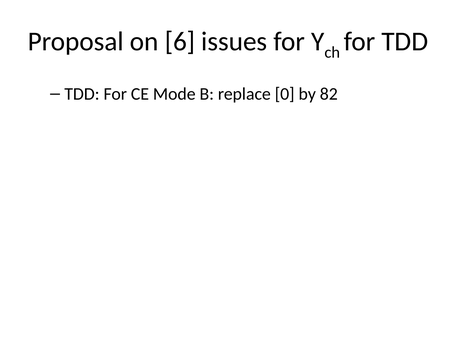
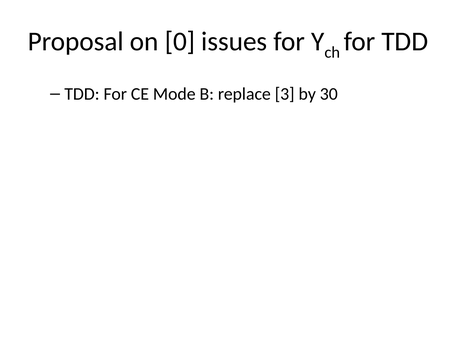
6: 6 -> 0
0: 0 -> 3
82: 82 -> 30
